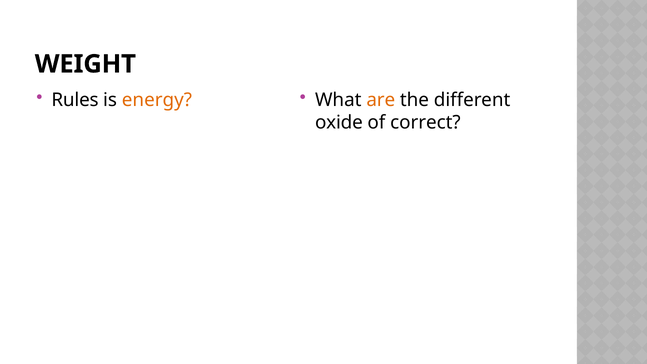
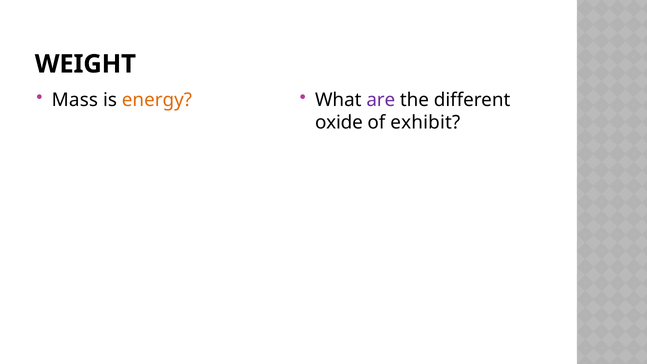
Rules: Rules -> Mass
are colour: orange -> purple
correct: correct -> exhibit
